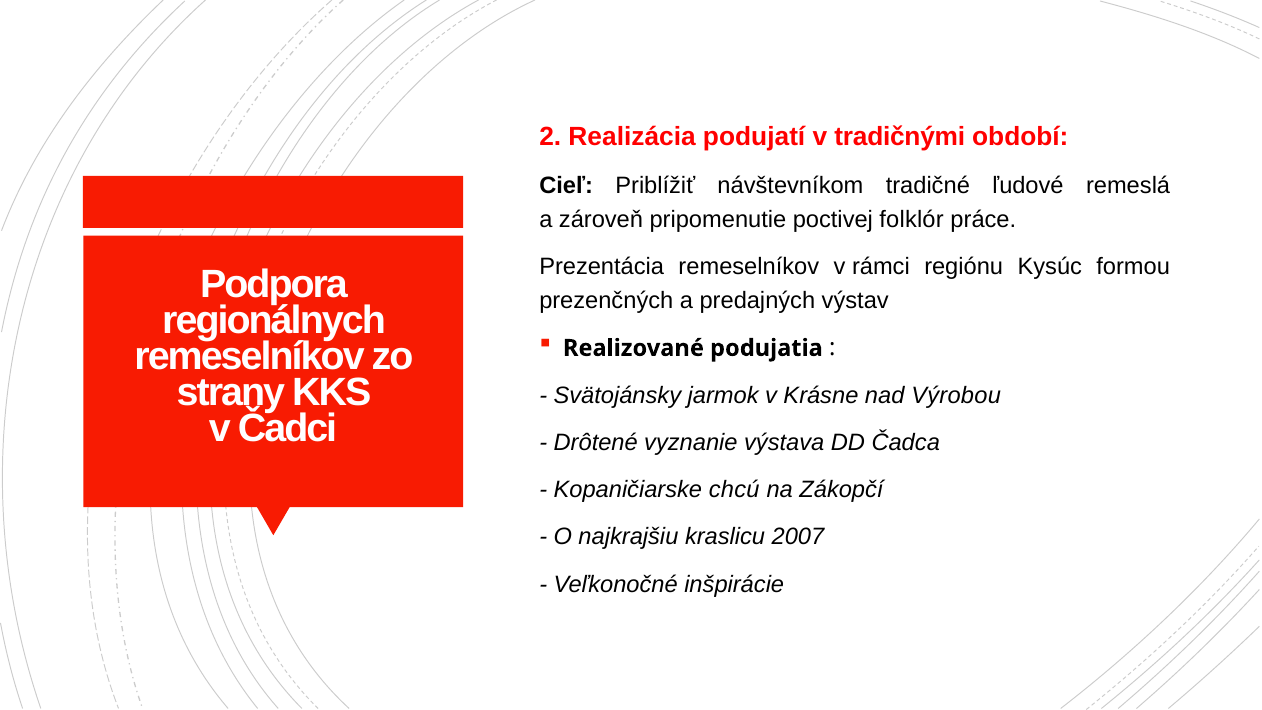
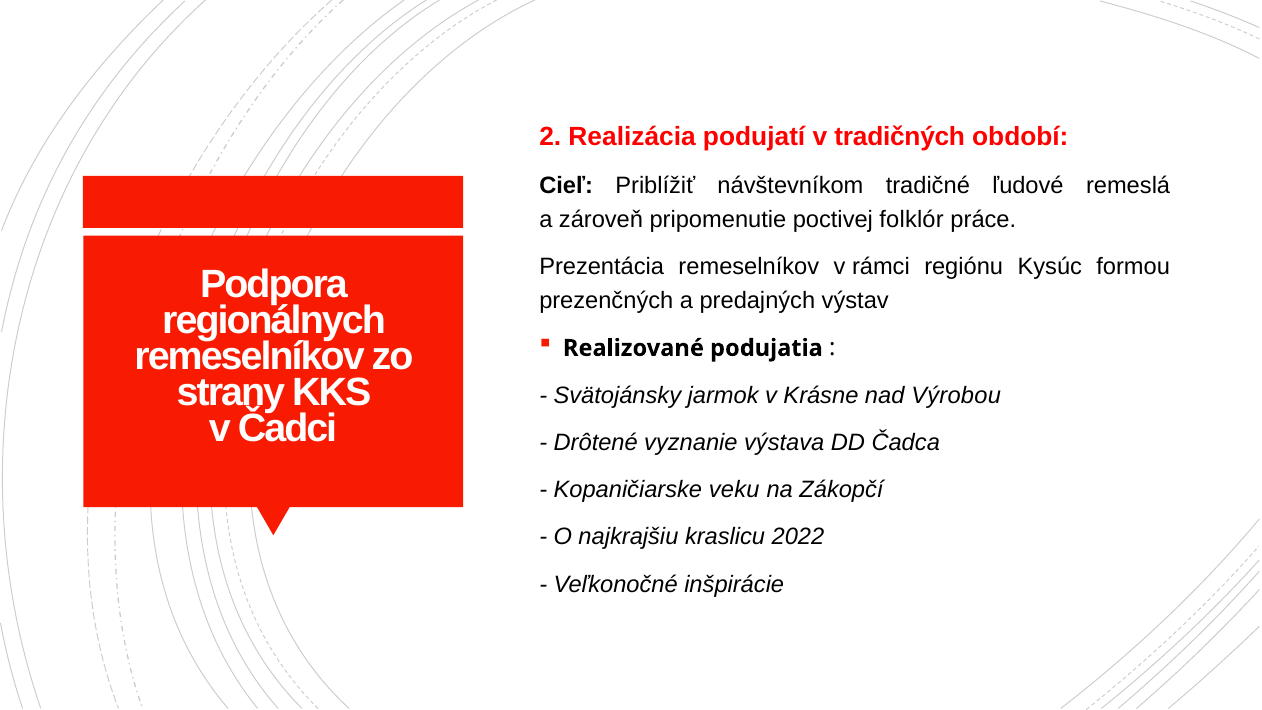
tradičnými: tradičnými -> tradičných
chcú: chcú -> veku
2007: 2007 -> 2022
